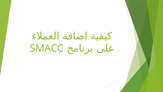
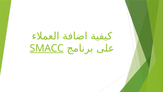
SMACC underline: none -> present
